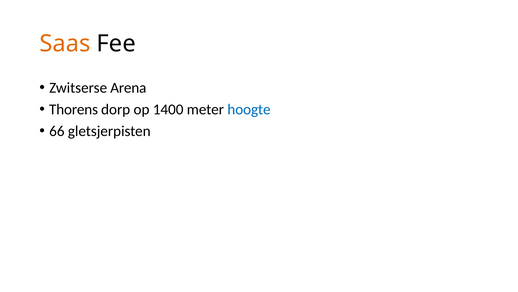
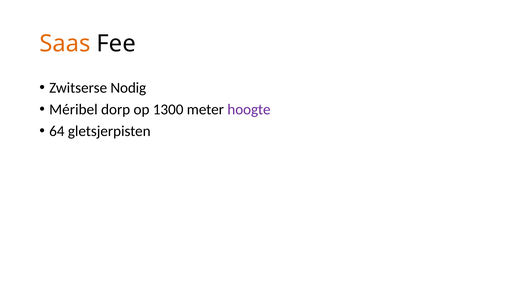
Arena: Arena -> Nodig
Thorens: Thorens -> Méribel
1400: 1400 -> 1300
hoogte colour: blue -> purple
66: 66 -> 64
